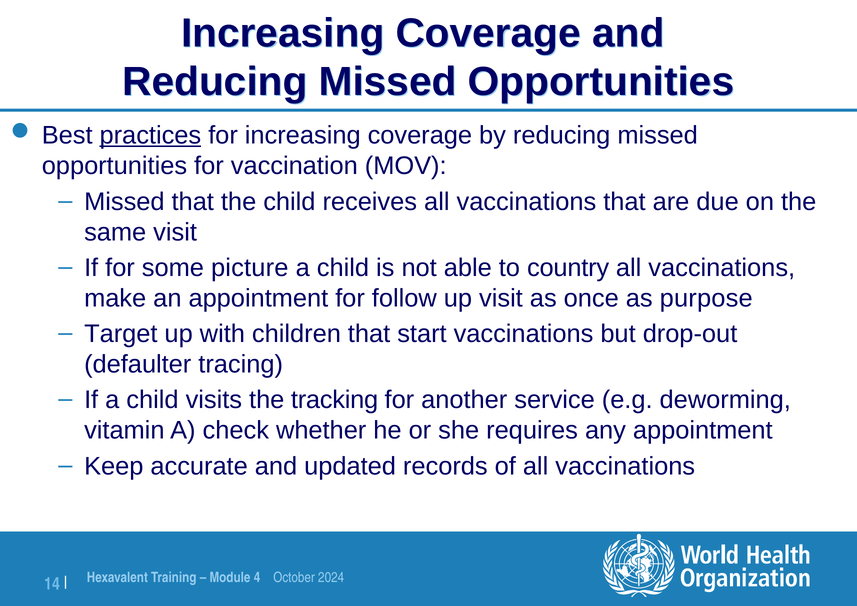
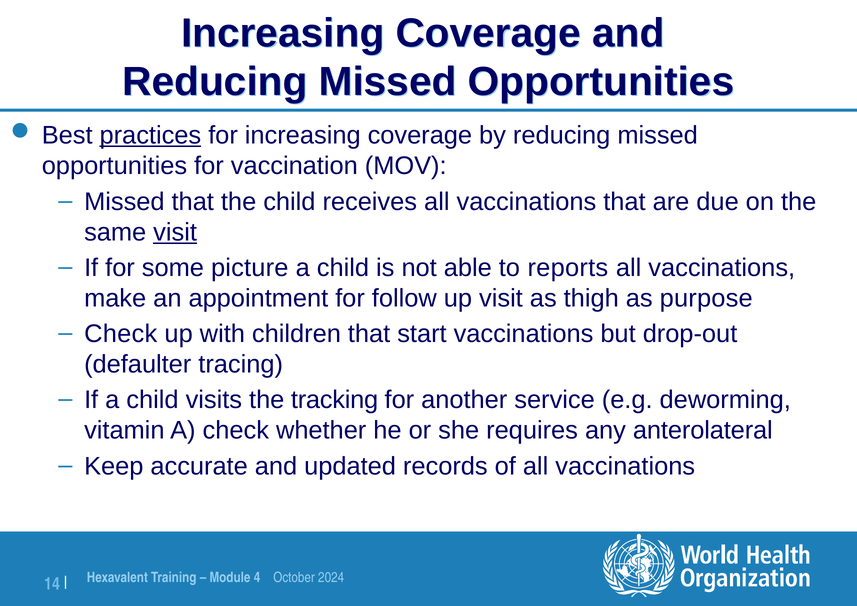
visit at (175, 232) underline: none -> present
country: country -> reports
once: once -> thigh
Target at (121, 334): Target -> Check
any appointment: appointment -> anterolateral
